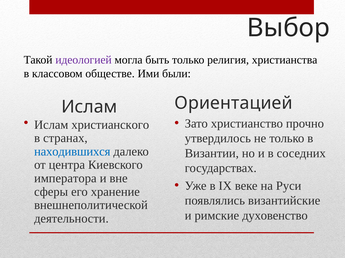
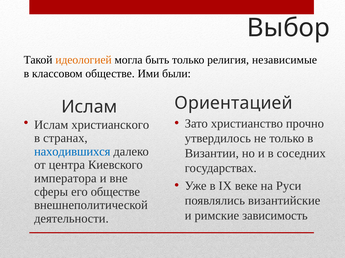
идеологией colour: purple -> orange
христианства: христианства -> независимые
его хранение: хранение -> обществе
духовенство: духовенство -> зависимость
